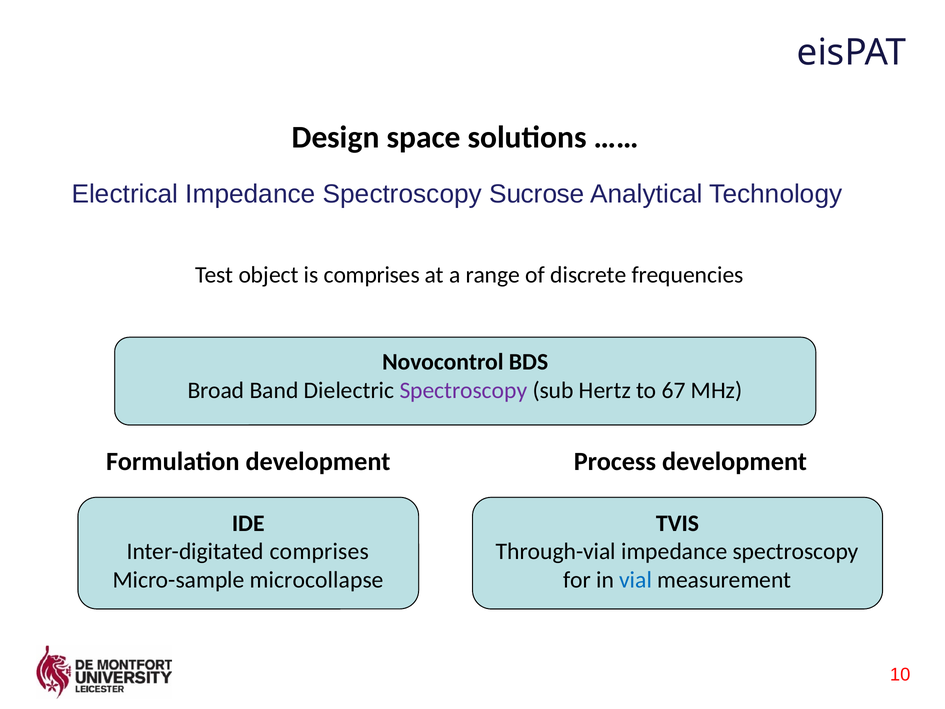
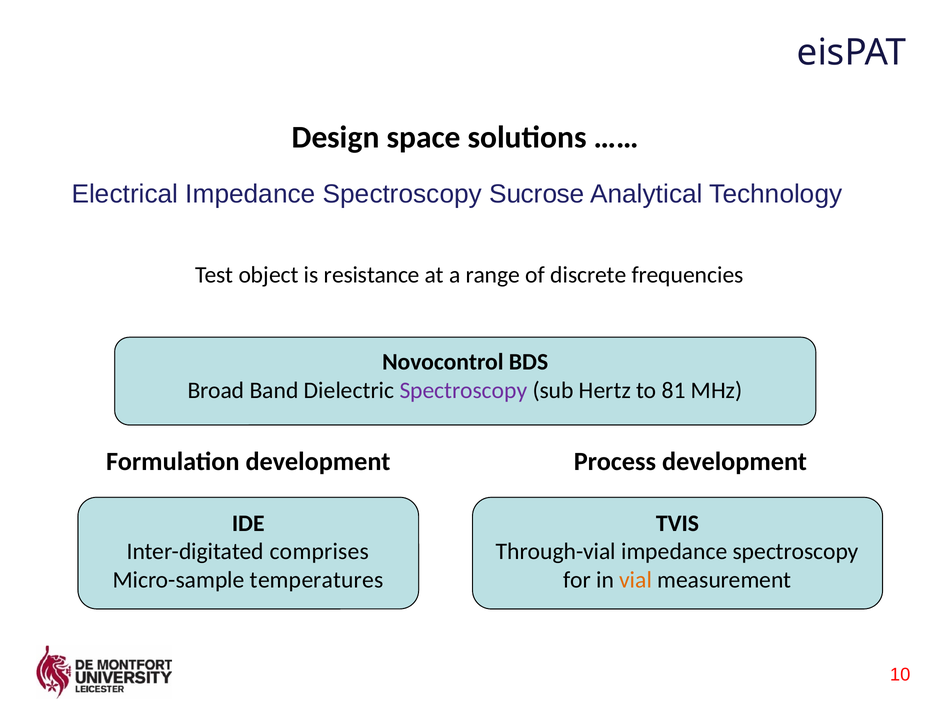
is comprises: comprises -> resistance
67: 67 -> 81
microcollapse: microcollapse -> temperatures
vial colour: blue -> orange
